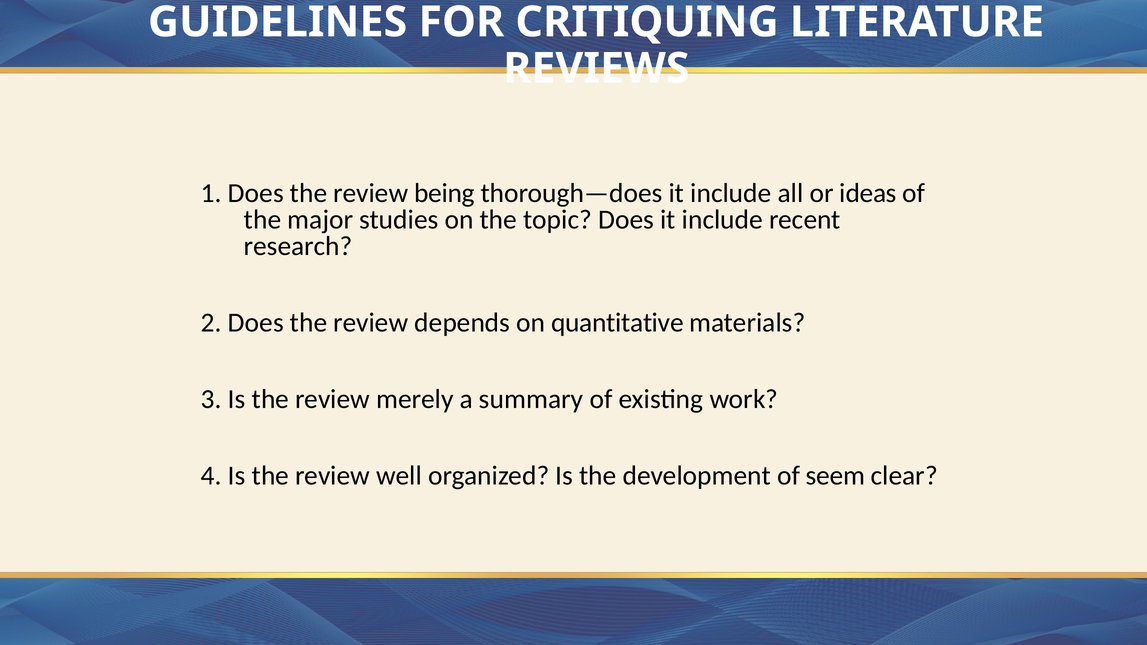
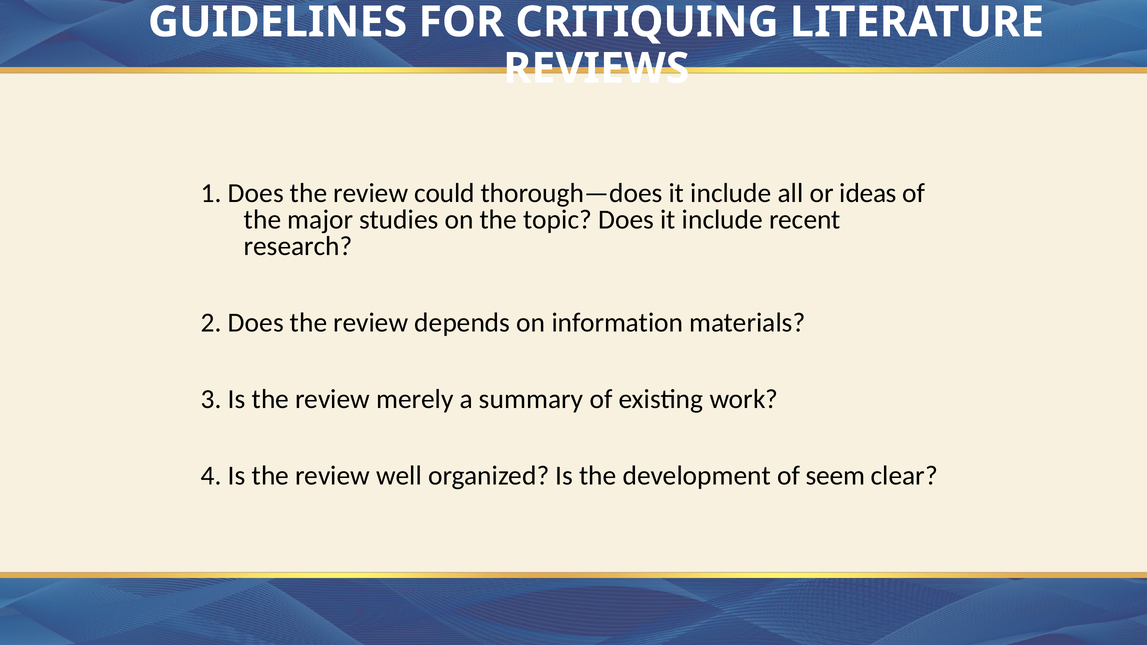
being: being -> could
quantitative: quantitative -> information
